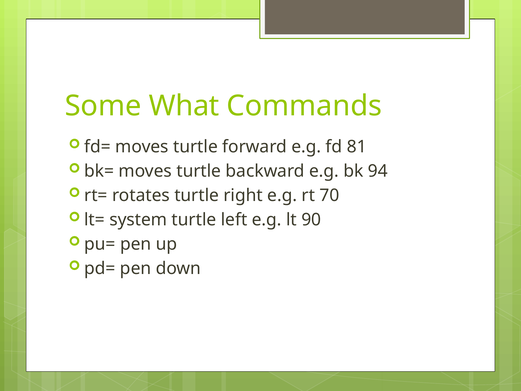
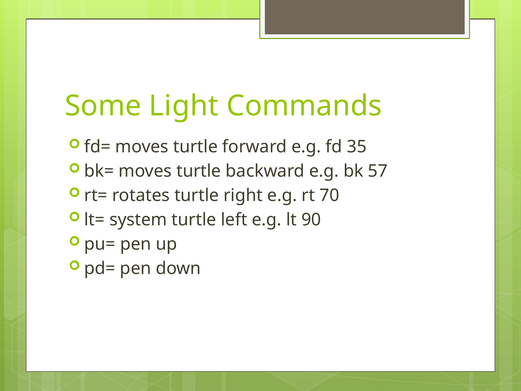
What: What -> Light
81: 81 -> 35
94: 94 -> 57
